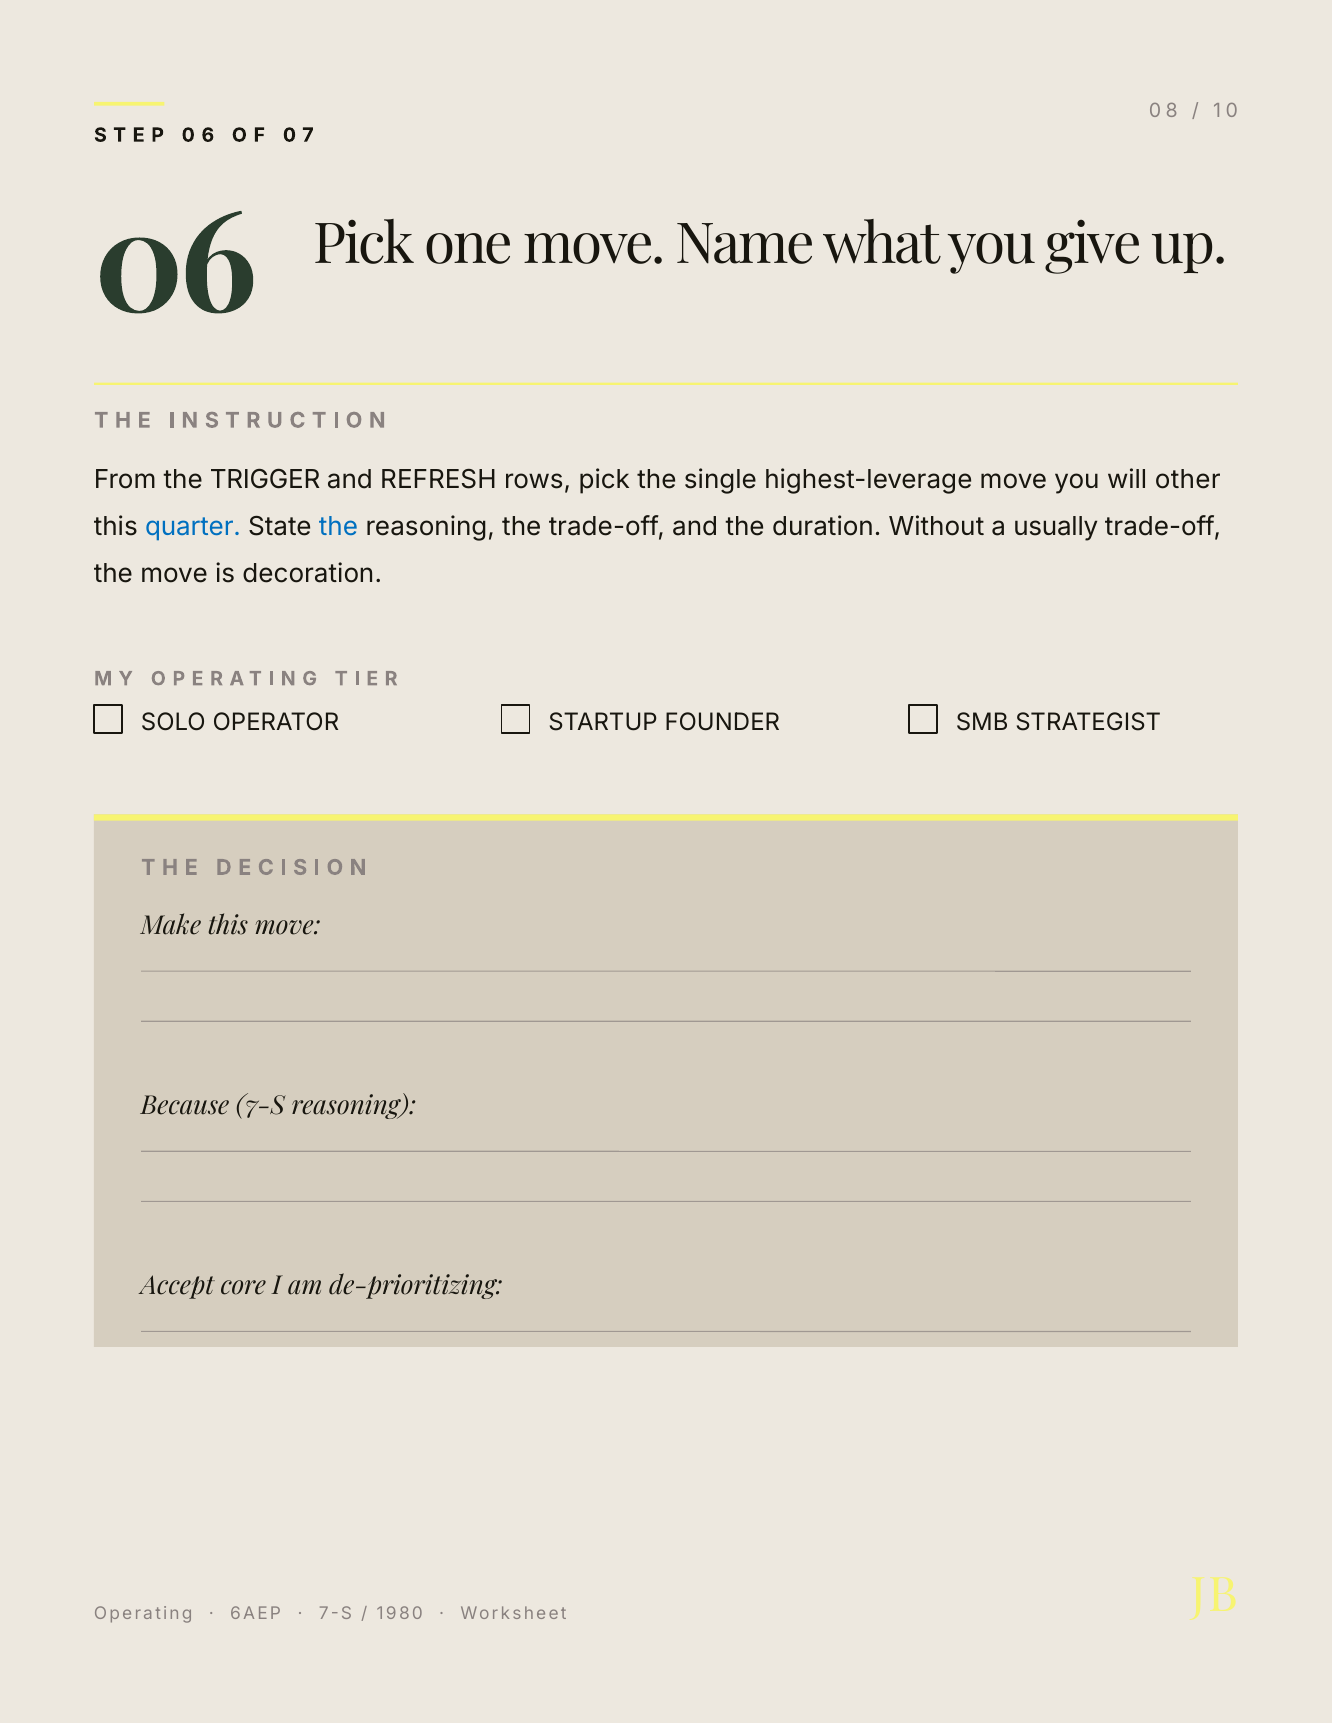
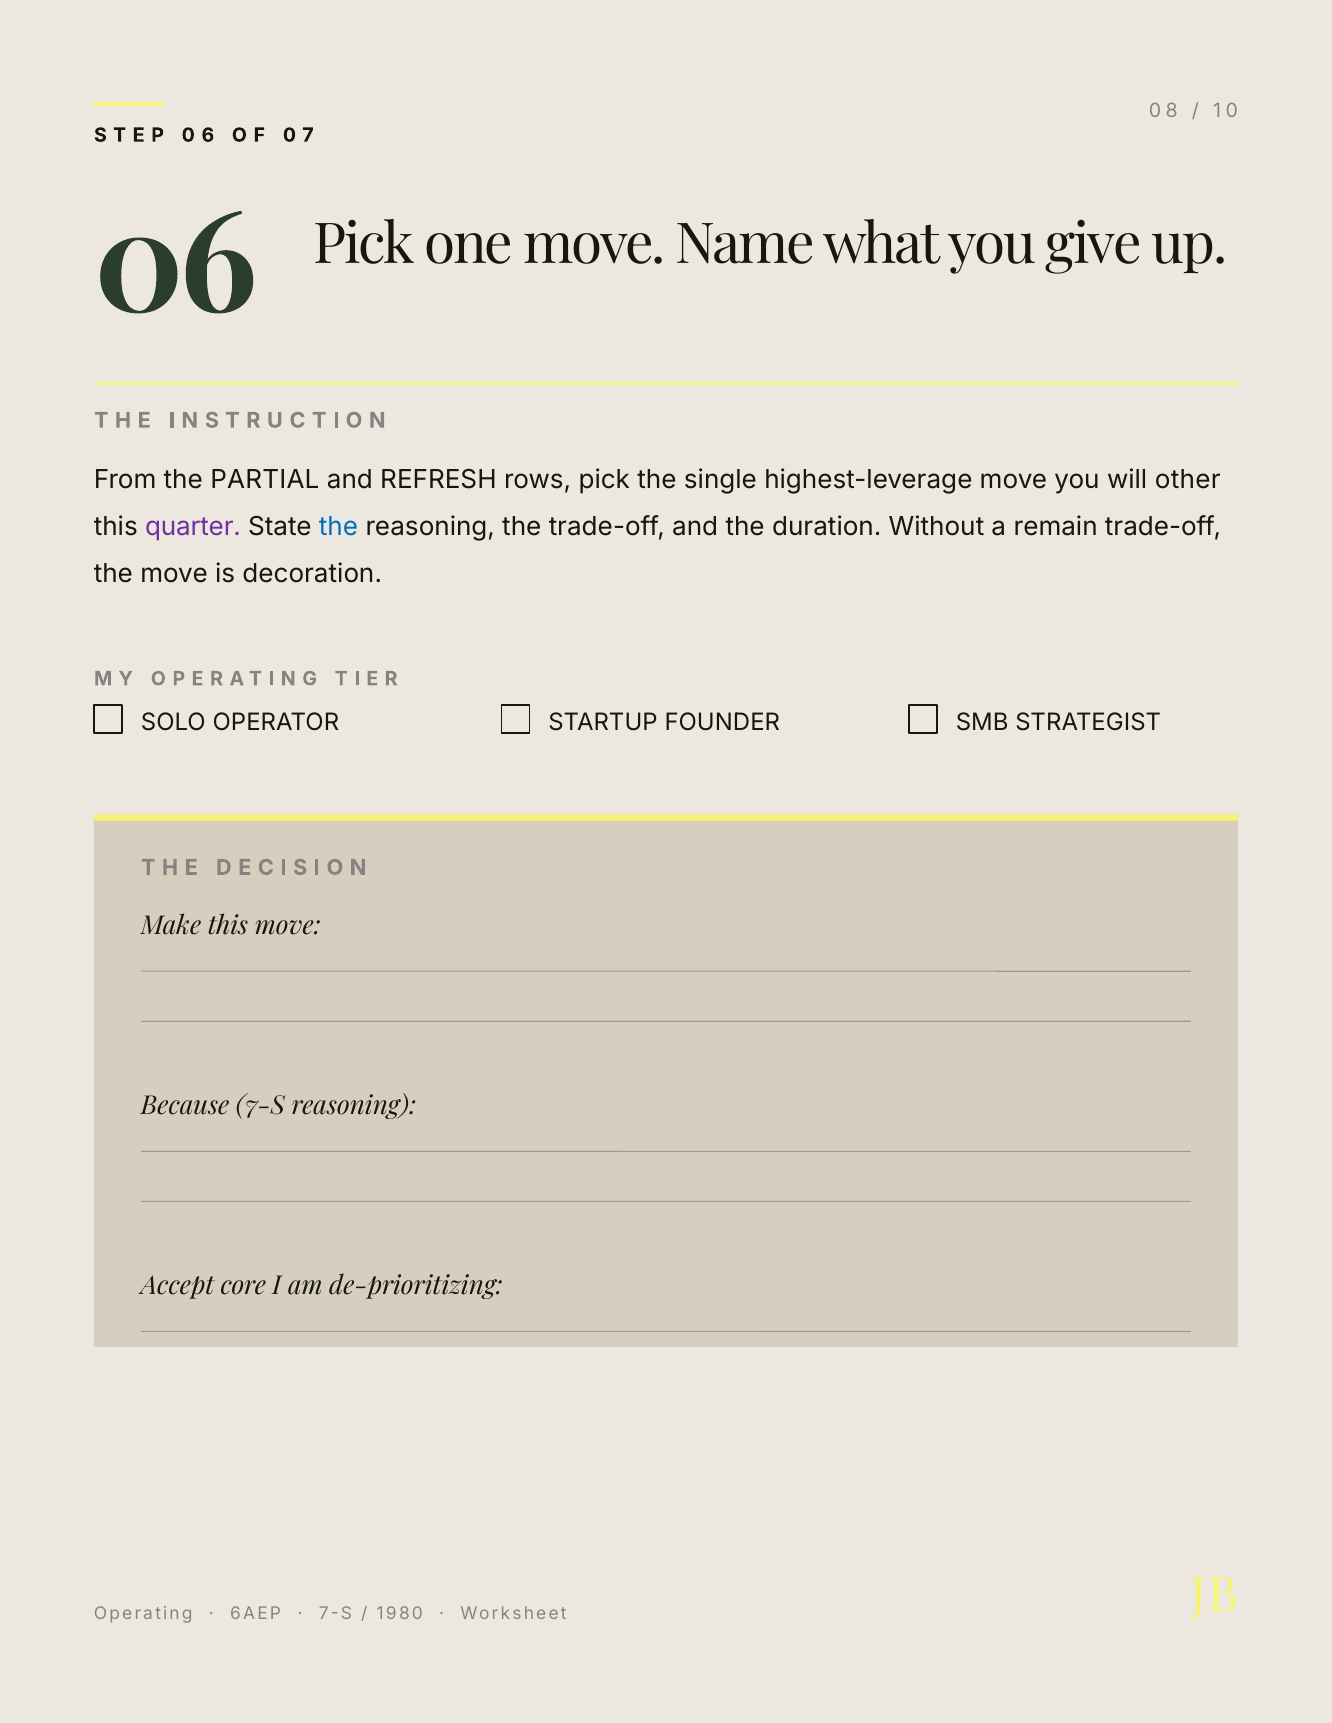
TRIGGER: TRIGGER -> PARTIAL
quarter colour: blue -> purple
usually: usually -> remain
